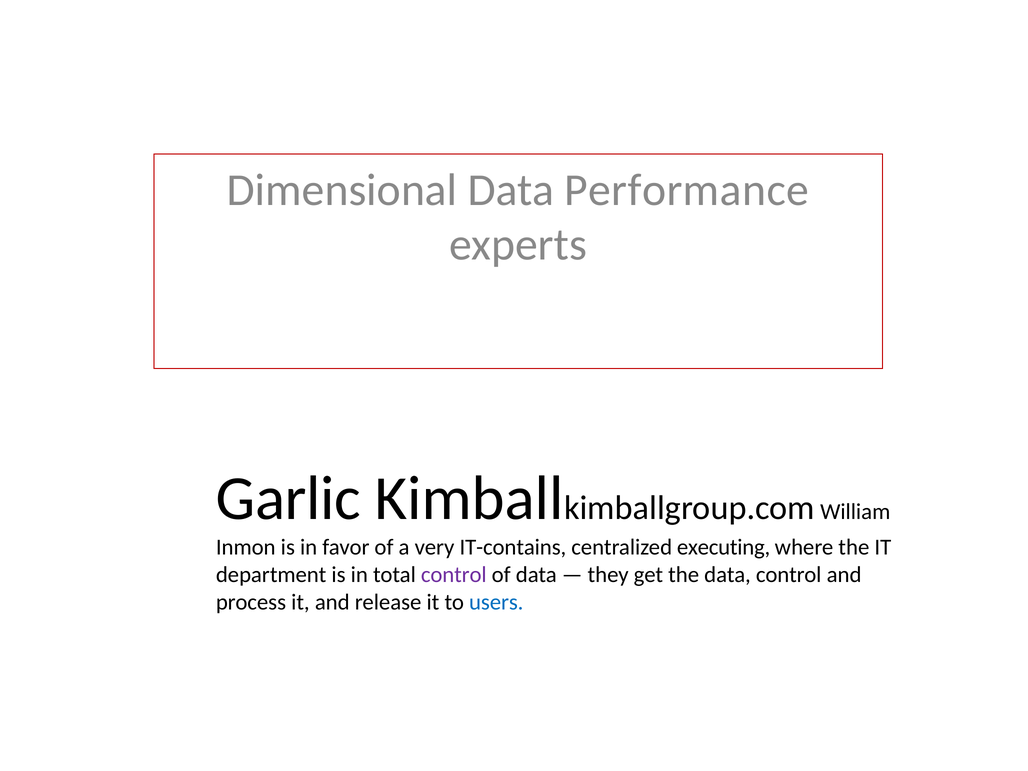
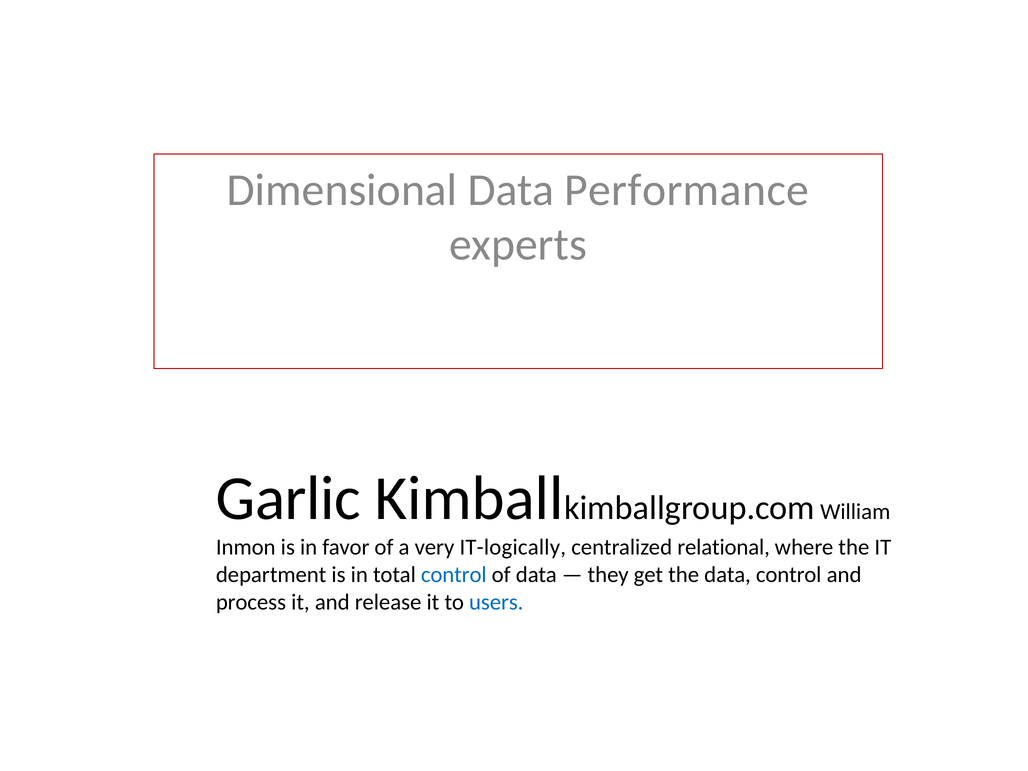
IT-contains: IT-contains -> IT-logically
executing: executing -> relational
control at (454, 575) colour: purple -> blue
